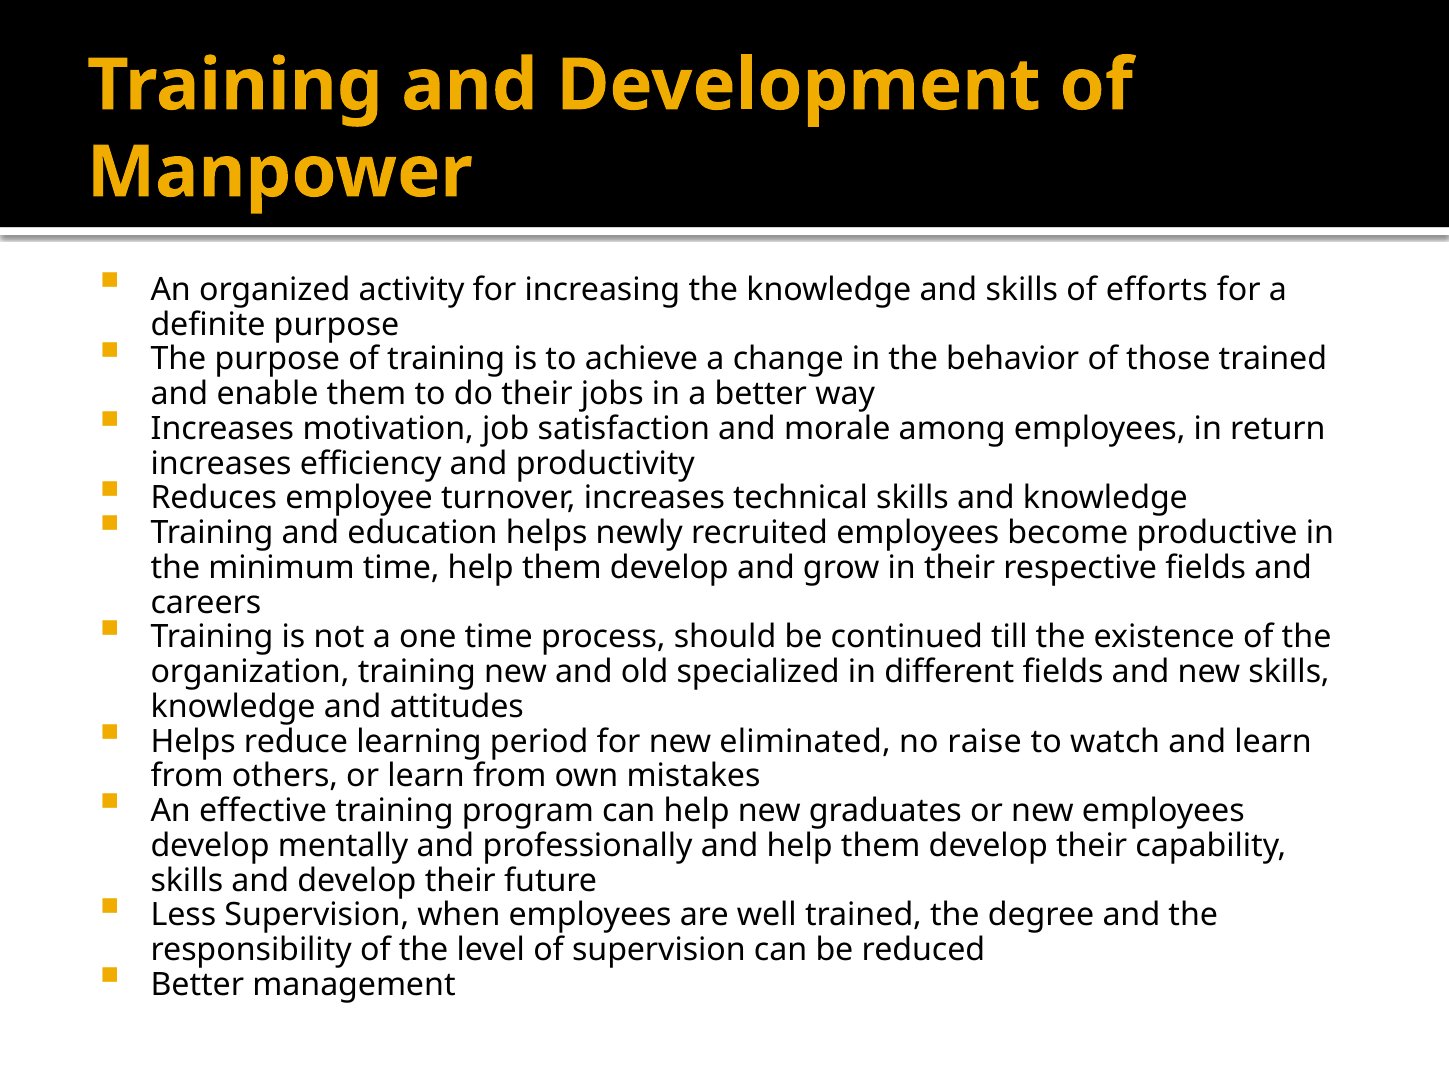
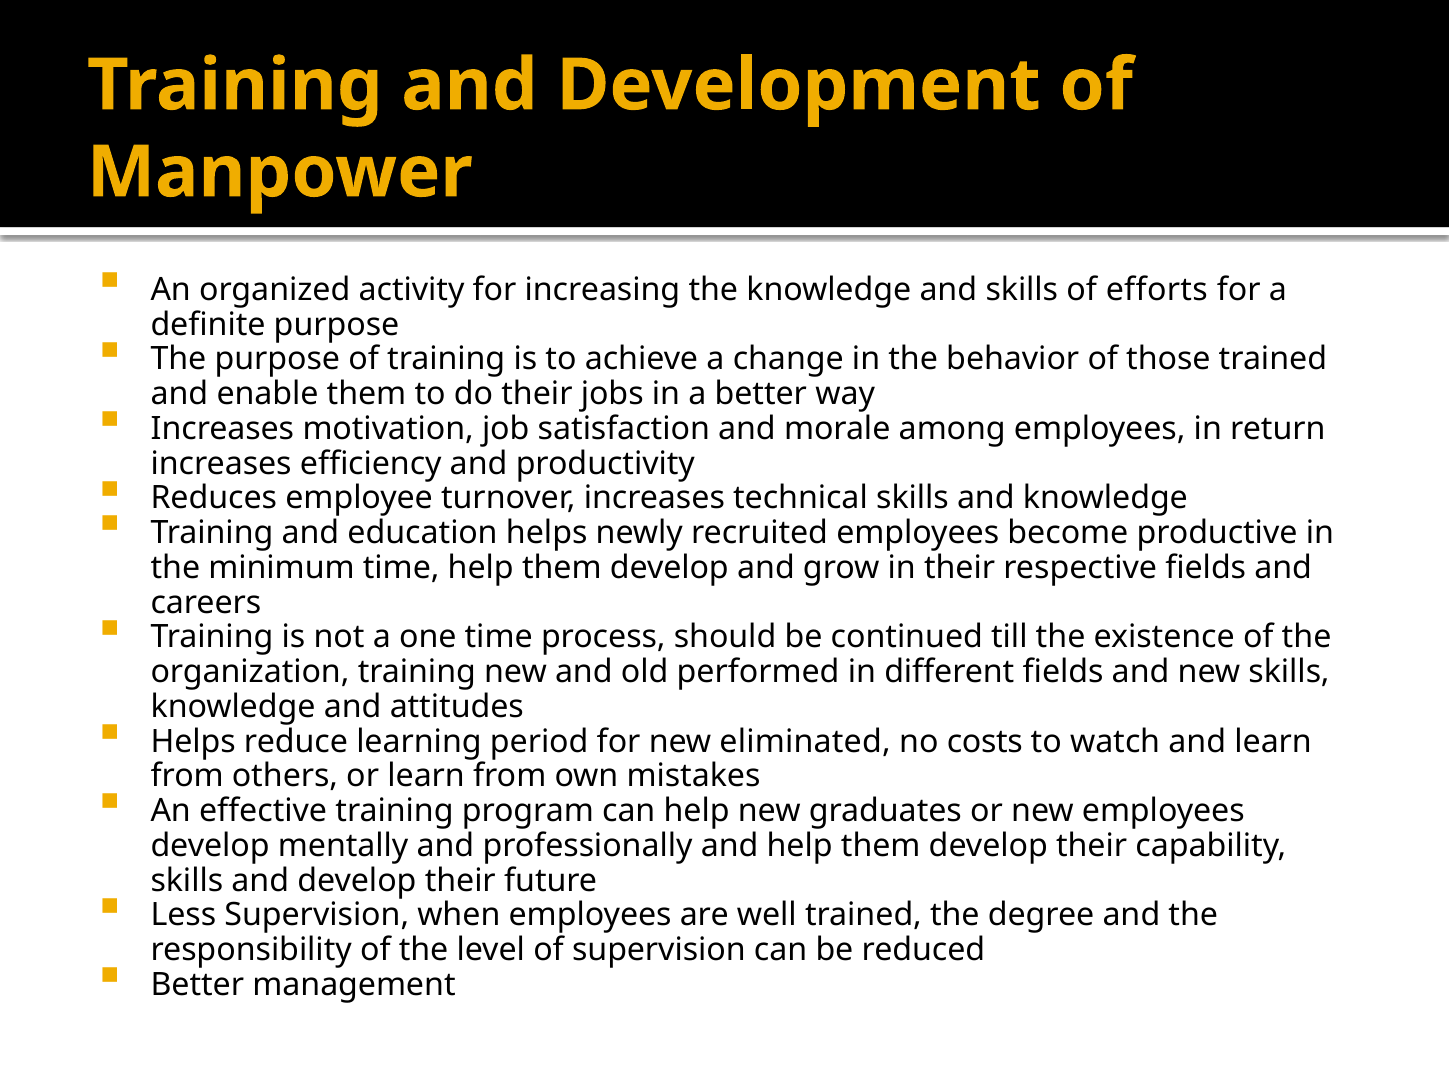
specialized: specialized -> performed
raise: raise -> costs
